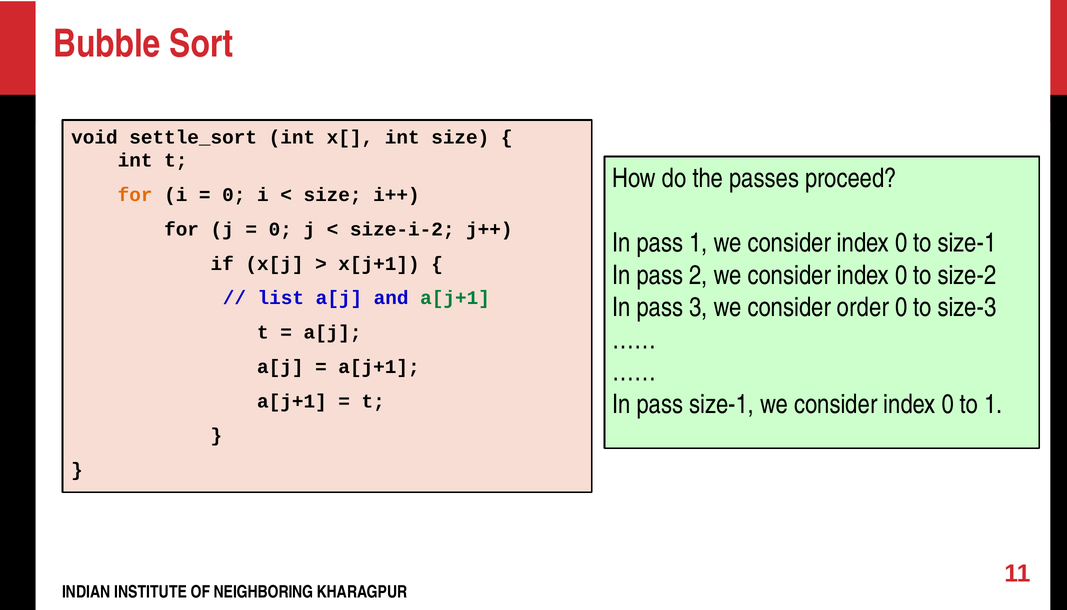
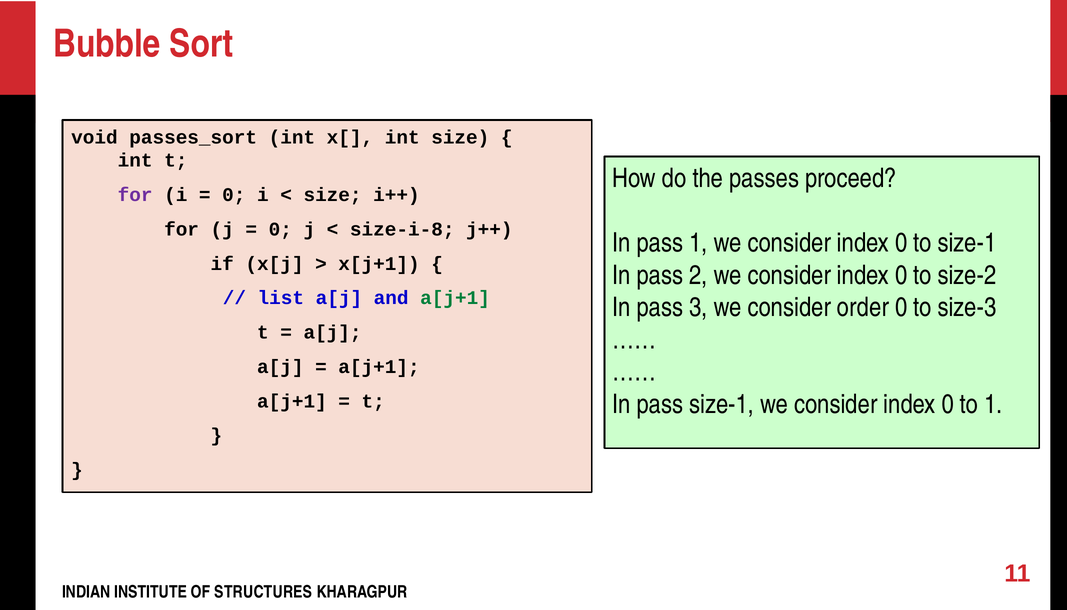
settle_sort: settle_sort -> passes_sort
for at (135, 195) colour: orange -> purple
size-i-2: size-i-2 -> size-i-8
NEIGHBORING: NEIGHBORING -> STRUCTURES
